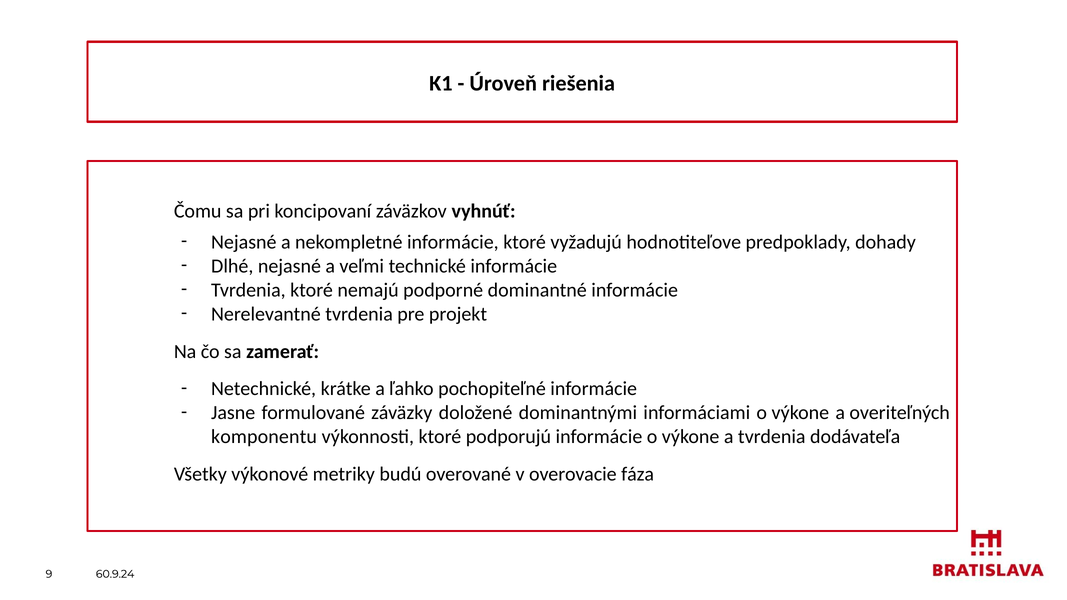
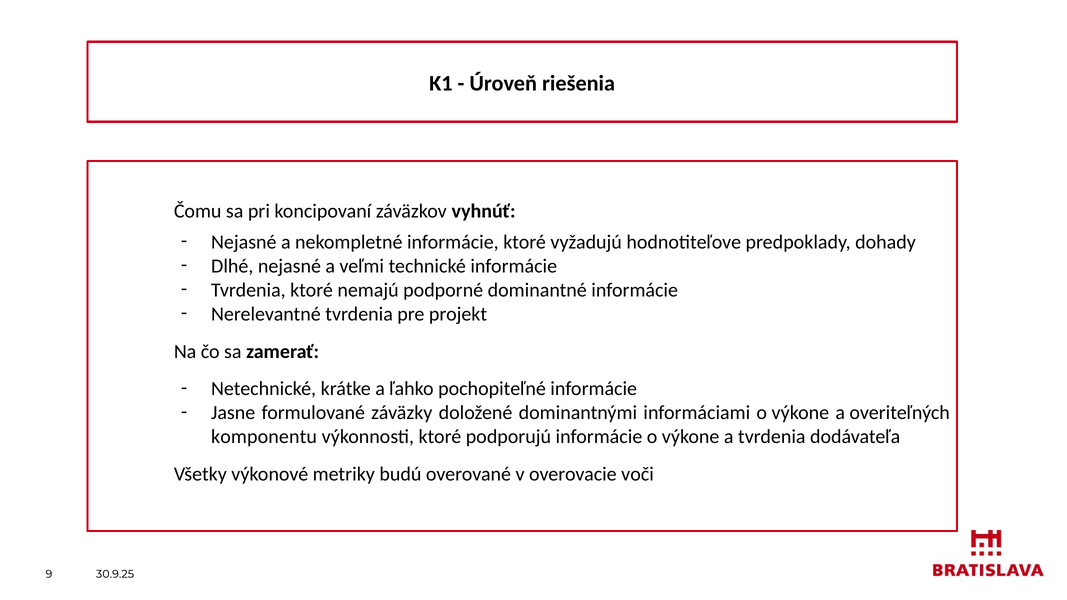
fáza: fáza -> voči
60.9.24: 60.9.24 -> 30.9.25
